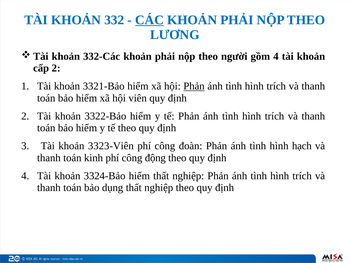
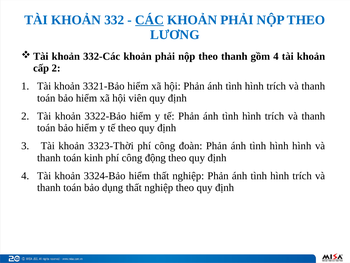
theo người: người -> thanh
Phản at (194, 86) underline: present -> none
3323-Viên: 3323-Viên -> 3323-Thời
hình hạch: hạch -> hình
